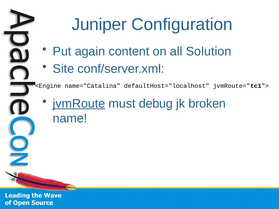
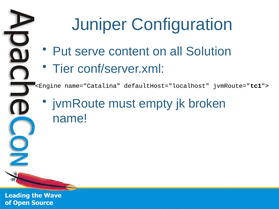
again: again -> serve
Site: Site -> Tier
jvmRoute underline: present -> none
debug: debug -> empty
